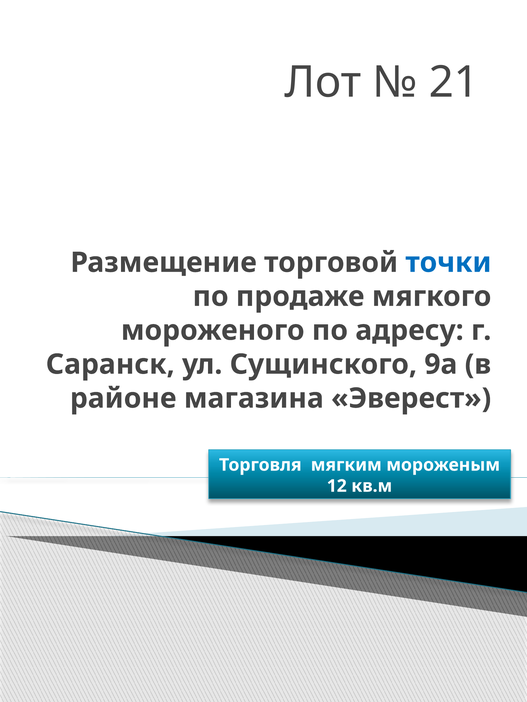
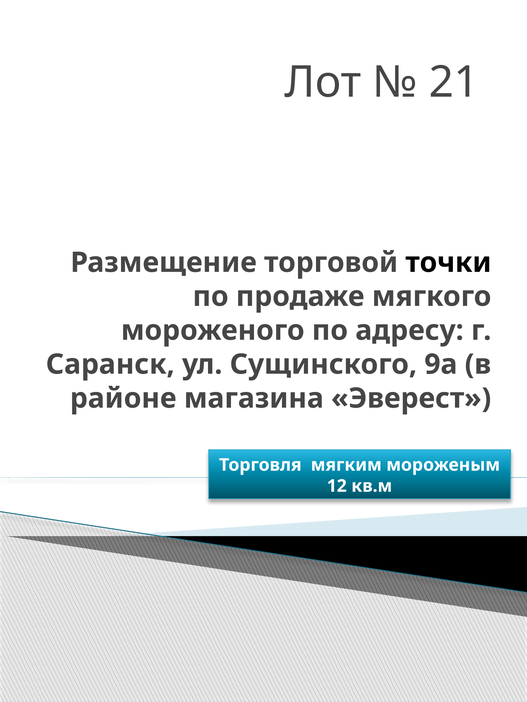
точки colour: blue -> black
